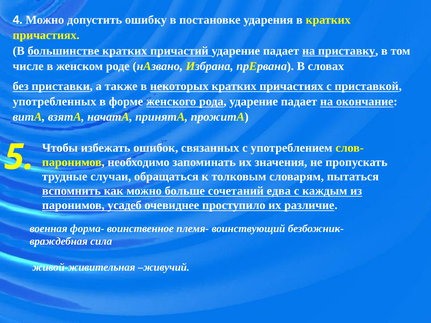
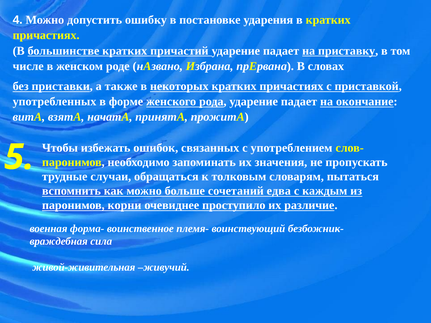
усадеб: усадеб -> корни
